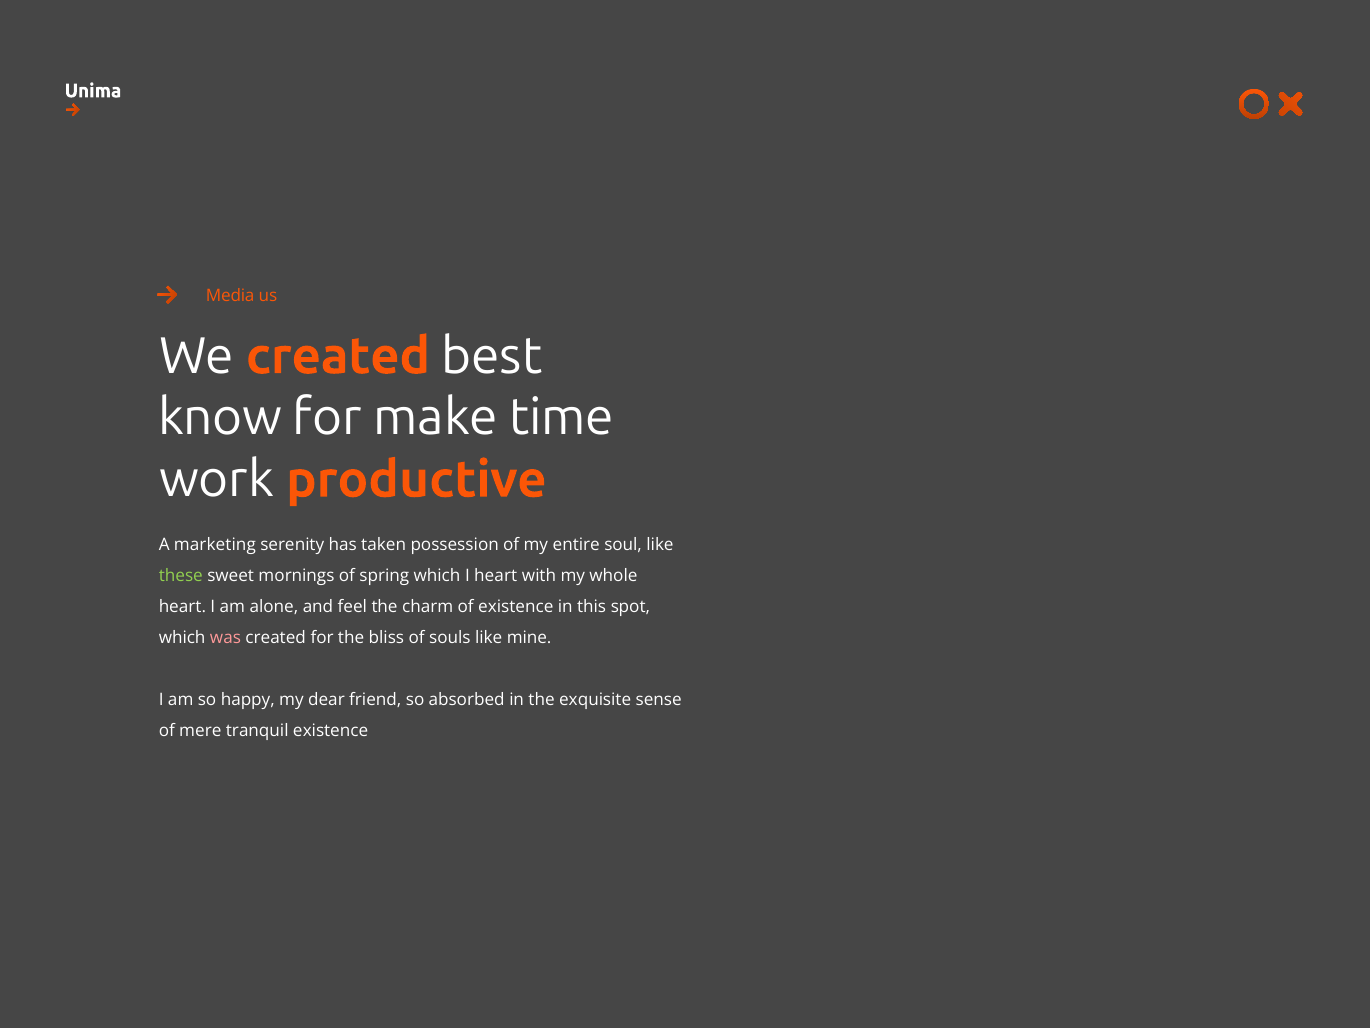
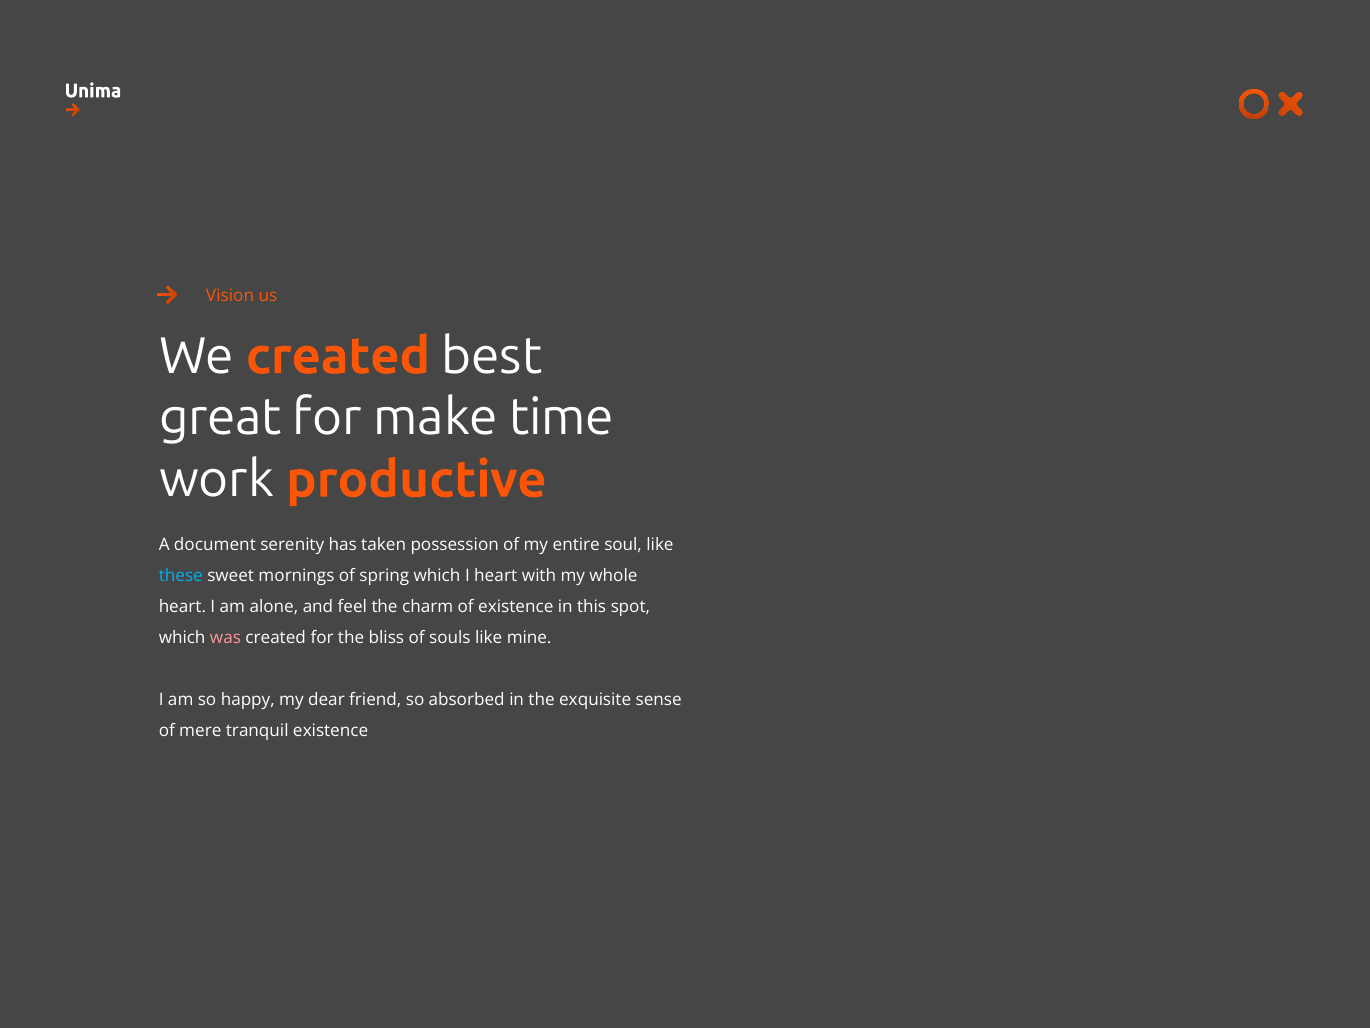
Media: Media -> Vision
know: know -> great
marketing: marketing -> document
these colour: light green -> light blue
